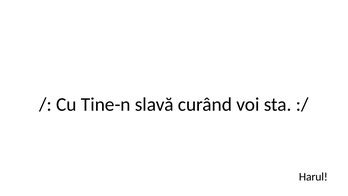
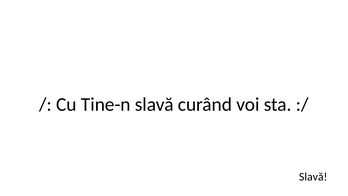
Harul at (313, 177): Harul -> Slavă
